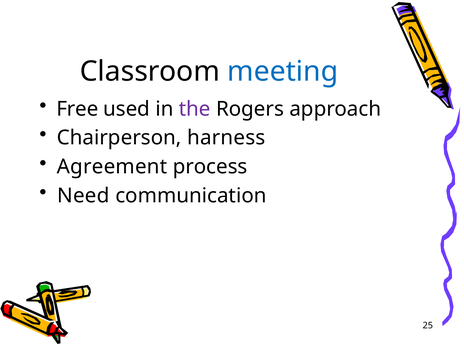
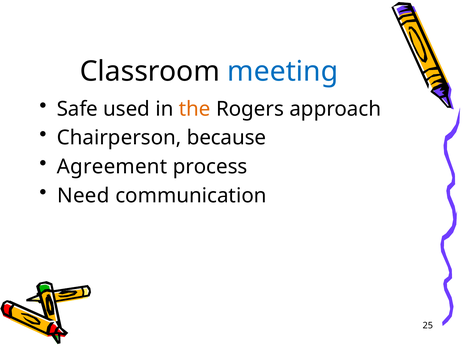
Free: Free -> Safe
the colour: purple -> orange
harness: harness -> because
